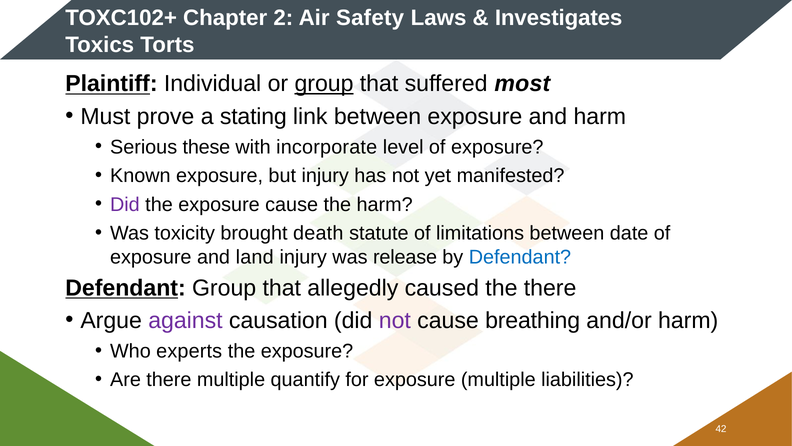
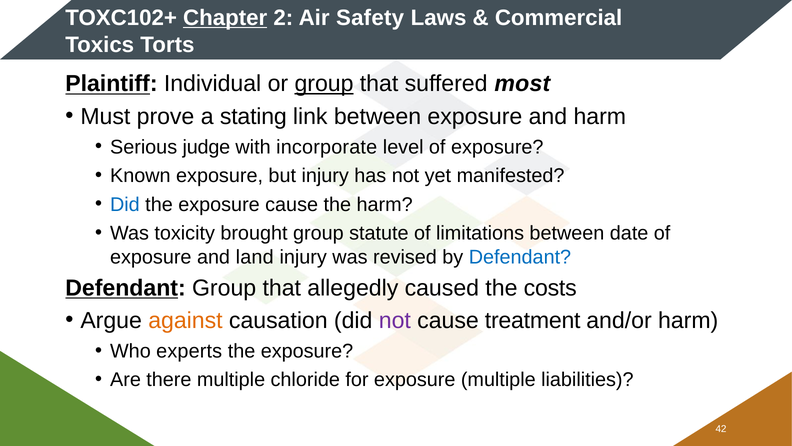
Chapter underline: none -> present
Investigates: Investigates -> Commercial
these: these -> judge
Did at (125, 204) colour: purple -> blue
brought death: death -> group
release: release -> revised
the there: there -> costs
against colour: purple -> orange
breathing: breathing -> treatment
quantify: quantify -> chloride
